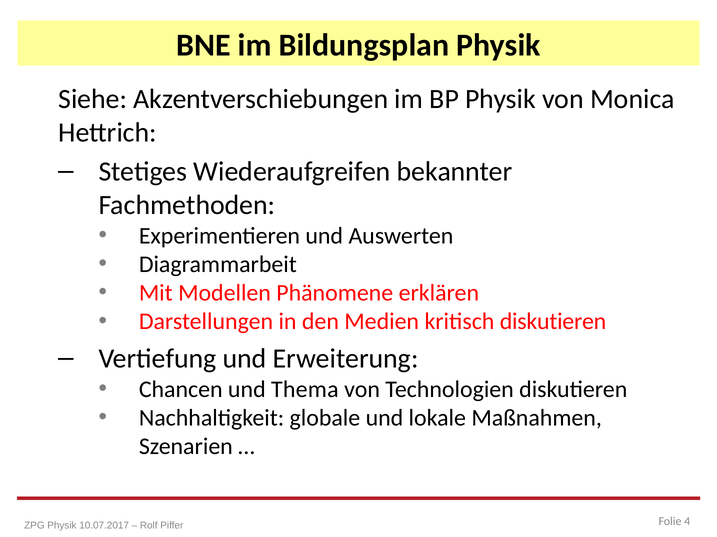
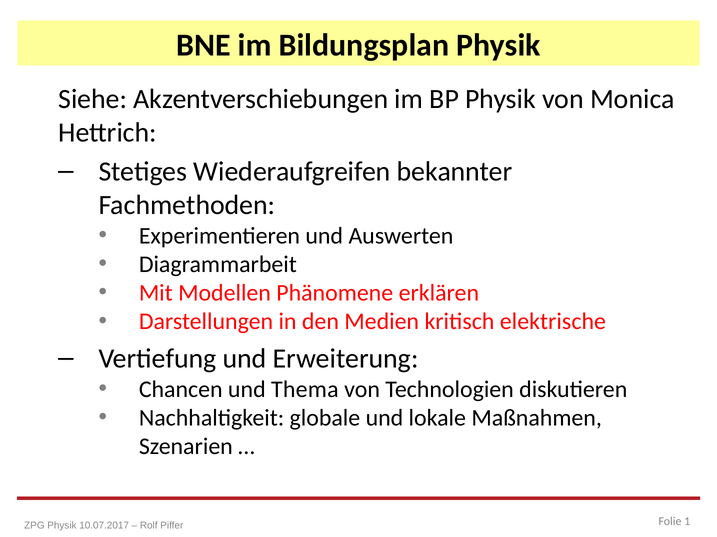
kritisch diskutieren: diskutieren -> elektrische
4: 4 -> 1
